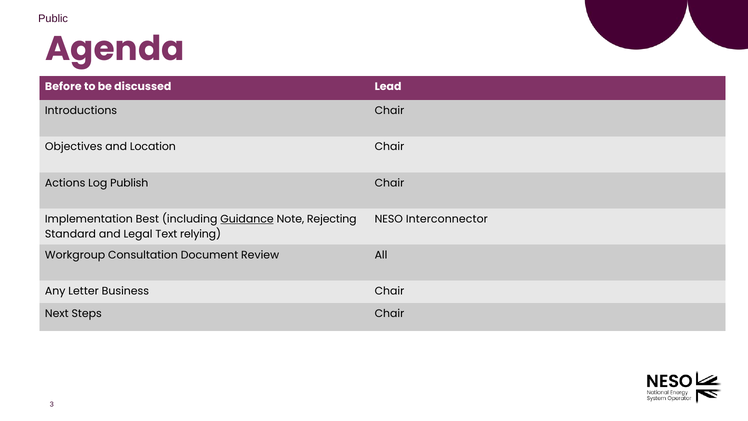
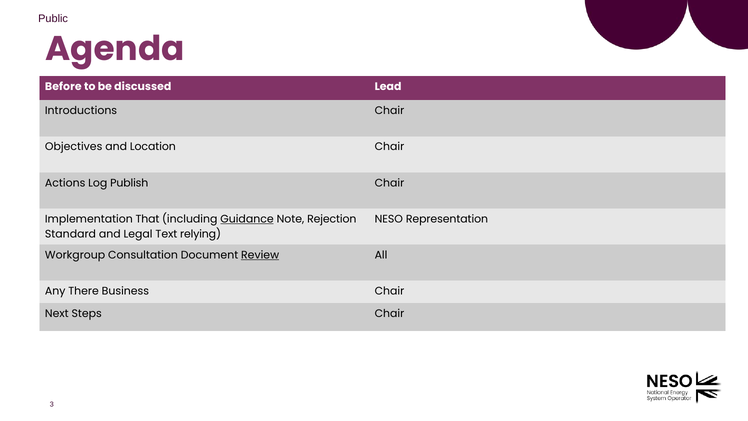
Best: Best -> That
Rejecting: Rejecting -> Rejection
Interconnector: Interconnector -> Representation
Review underline: none -> present
Letter: Letter -> There
